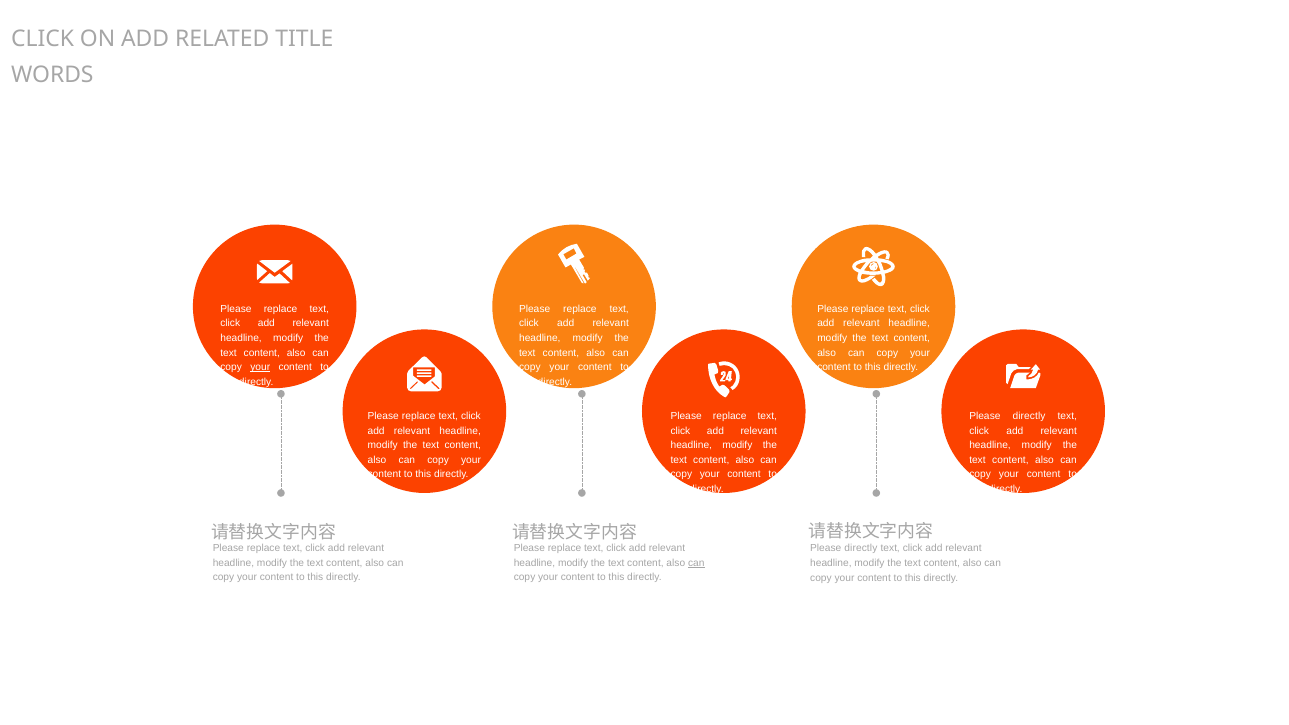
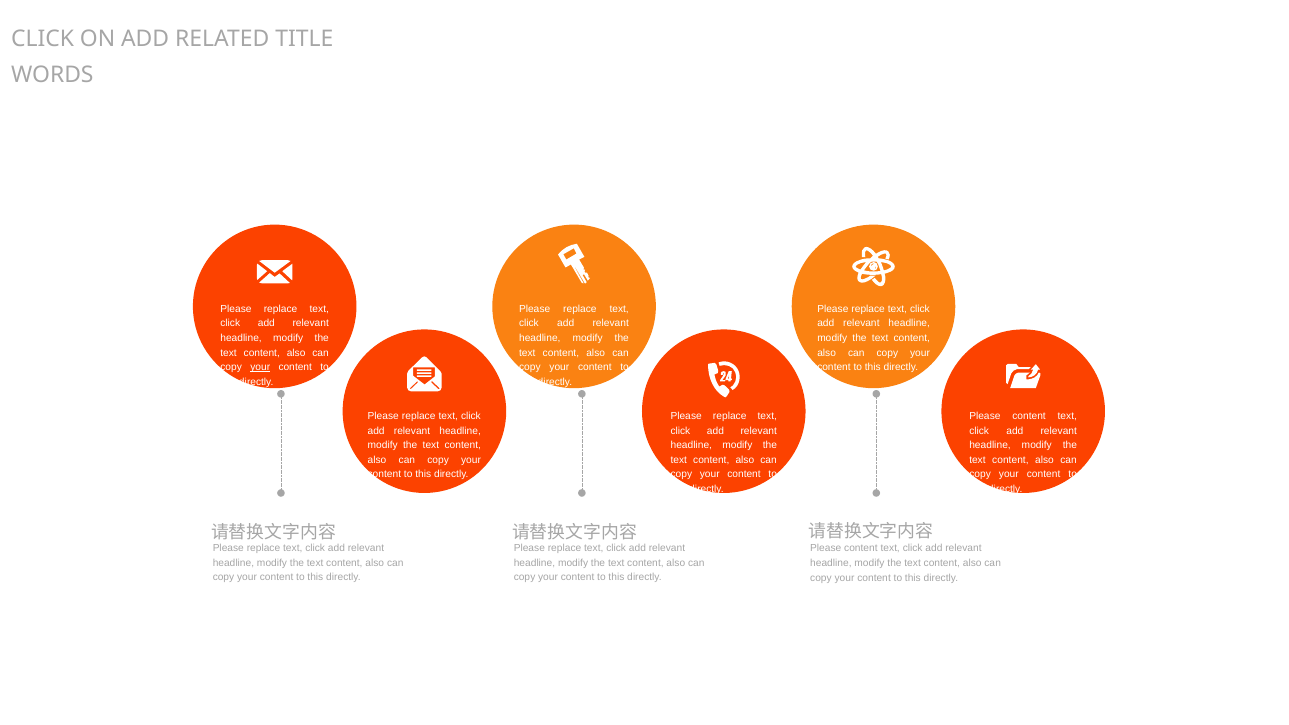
directly at (1029, 416): directly -> content
directly at (861, 549): directly -> content
can at (696, 563) underline: present -> none
